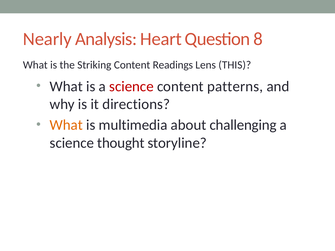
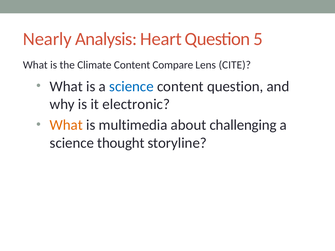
8: 8 -> 5
Striking: Striking -> Climate
Readings: Readings -> Compare
THIS: THIS -> CITE
science at (131, 86) colour: red -> blue
content patterns: patterns -> question
directions: directions -> electronic
